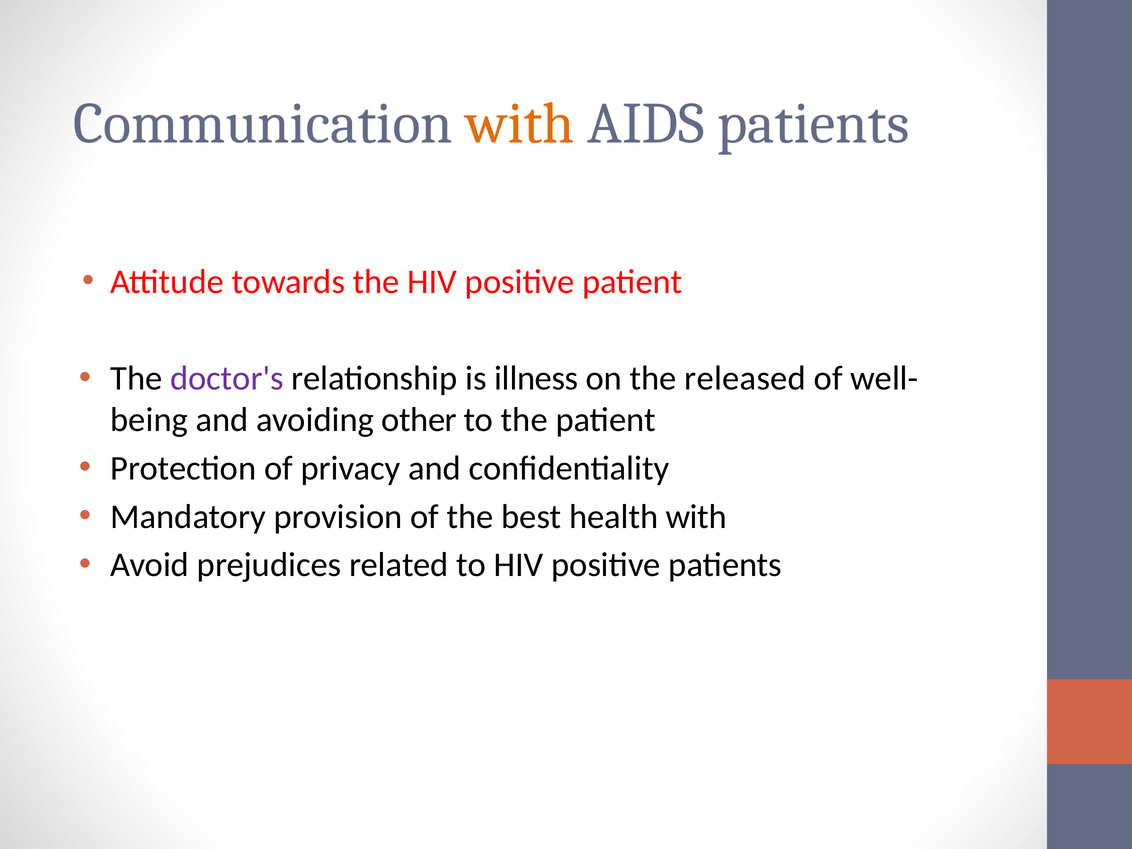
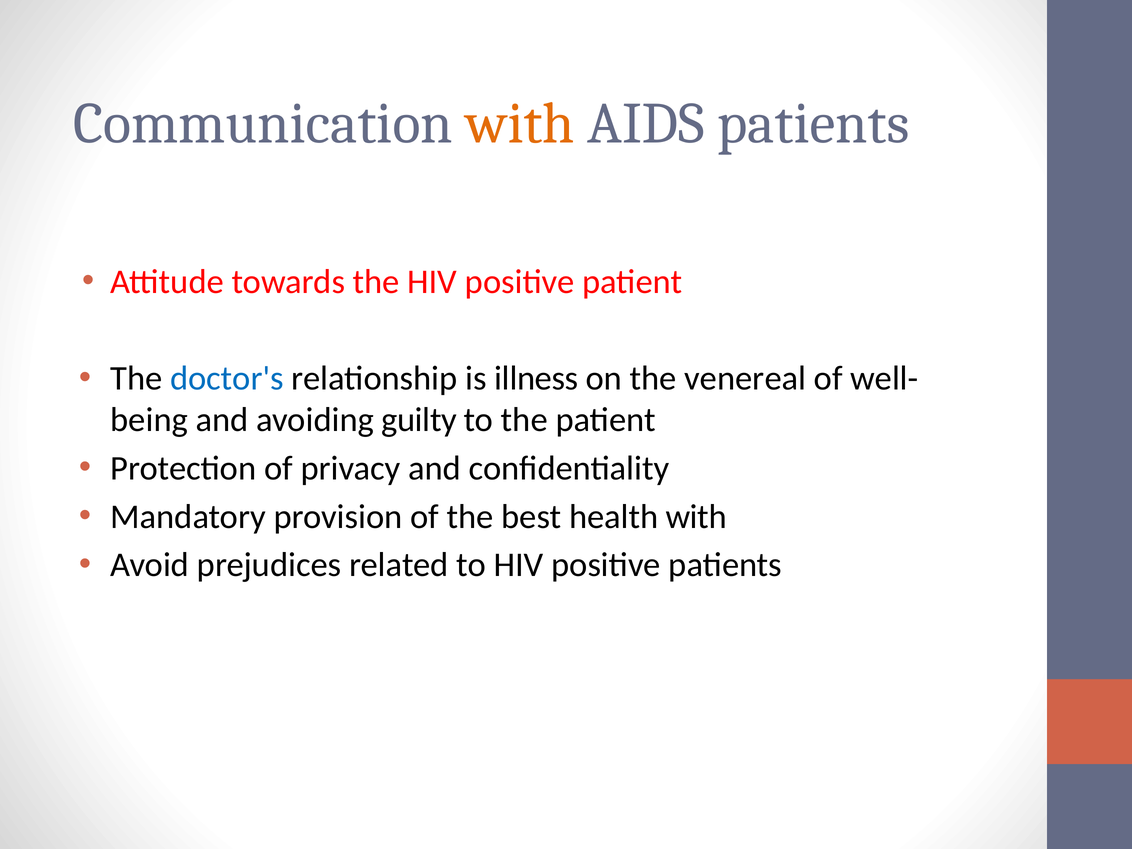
doctor's colour: purple -> blue
released: released -> venereal
other: other -> guilty
